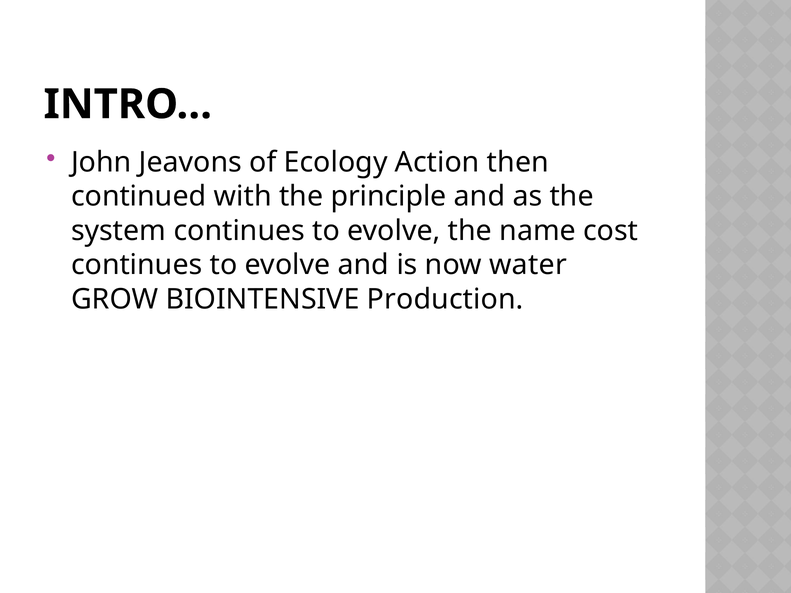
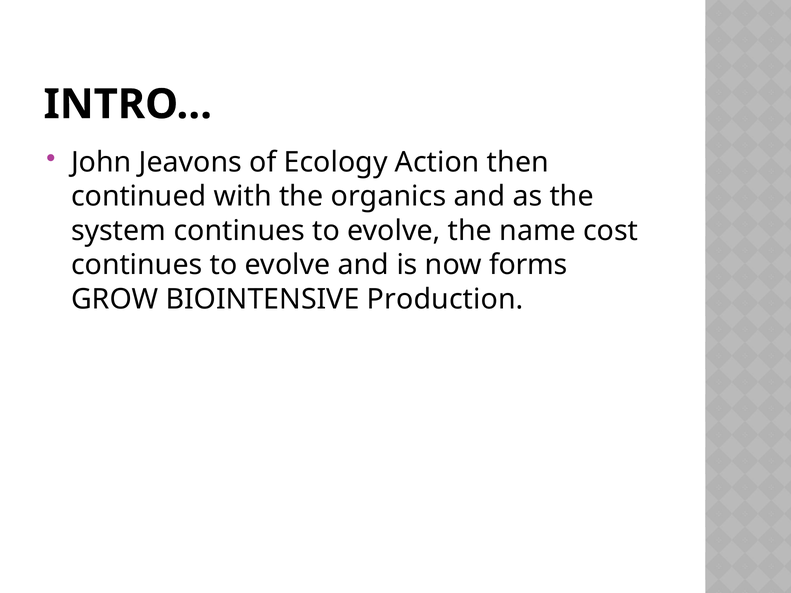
principle: principle -> organics
water: water -> forms
